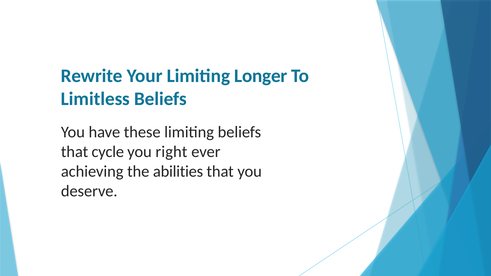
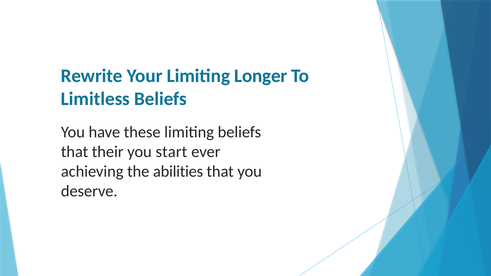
cycle: cycle -> their
right: right -> start
